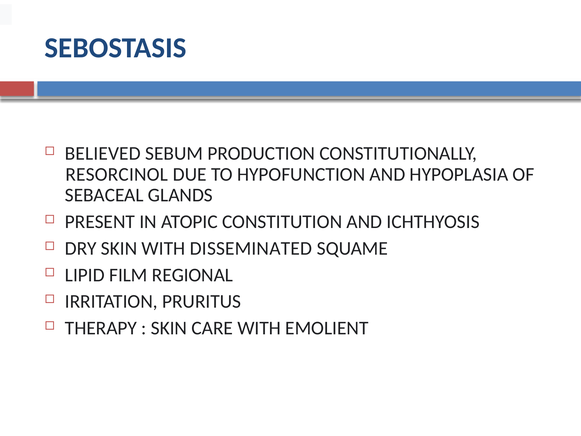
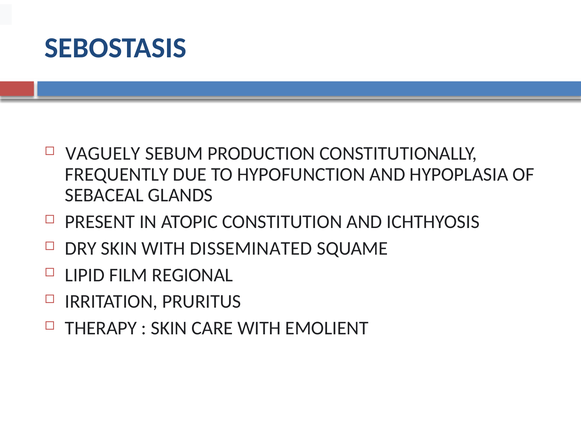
BELIEVED: BELIEVED -> VAGUELY
RESORCINOL: RESORCINOL -> FREQUENTLY
